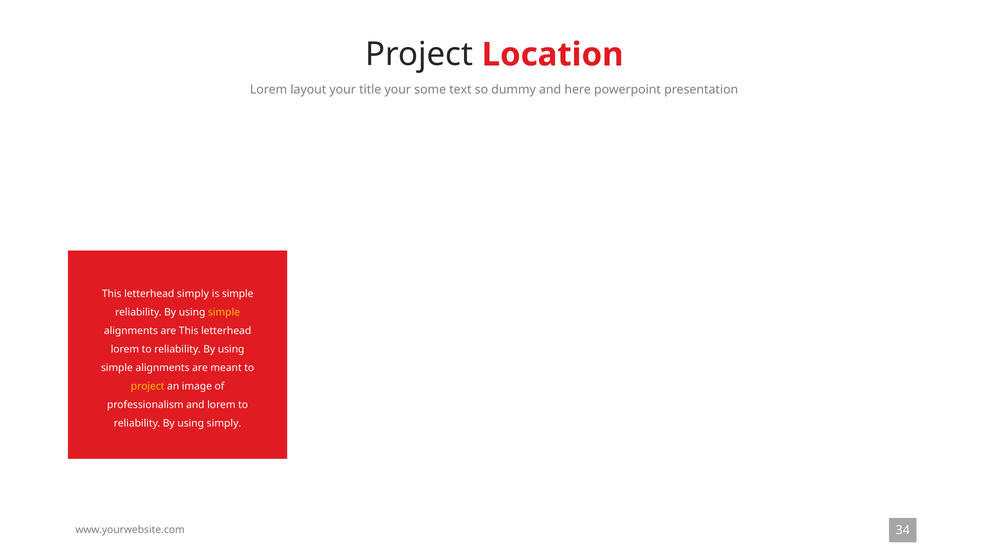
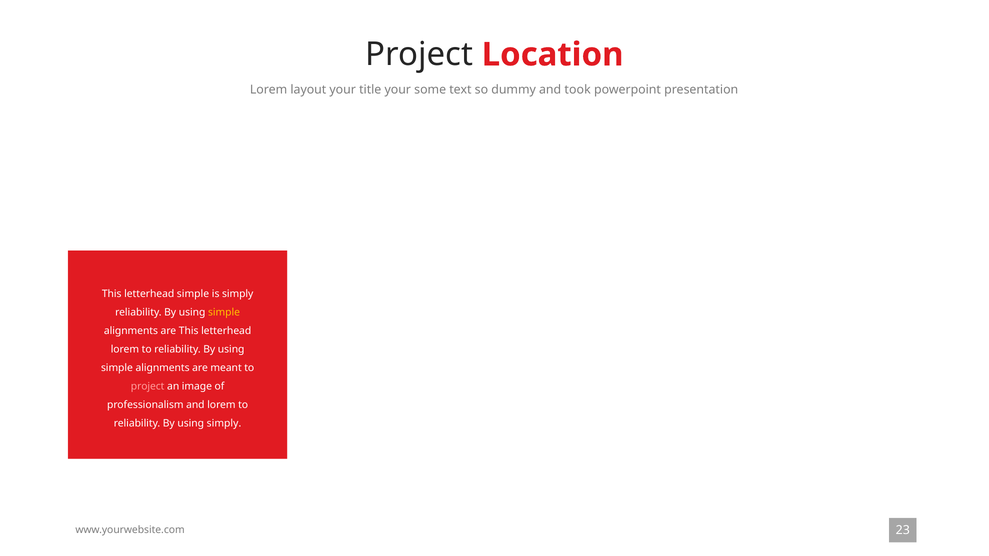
here: here -> took
letterhead simply: simply -> simple
is simple: simple -> simply
project at (148, 387) colour: yellow -> pink
34: 34 -> 23
